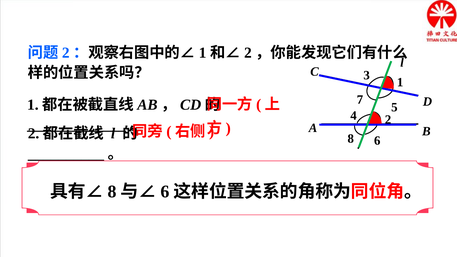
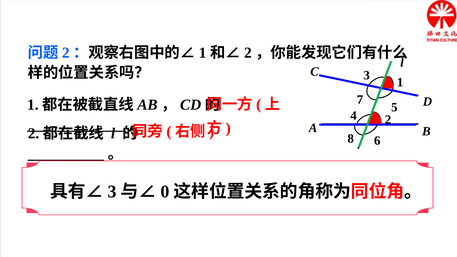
8 at (112, 192): 8 -> 3
6 at (165, 192): 6 -> 0
